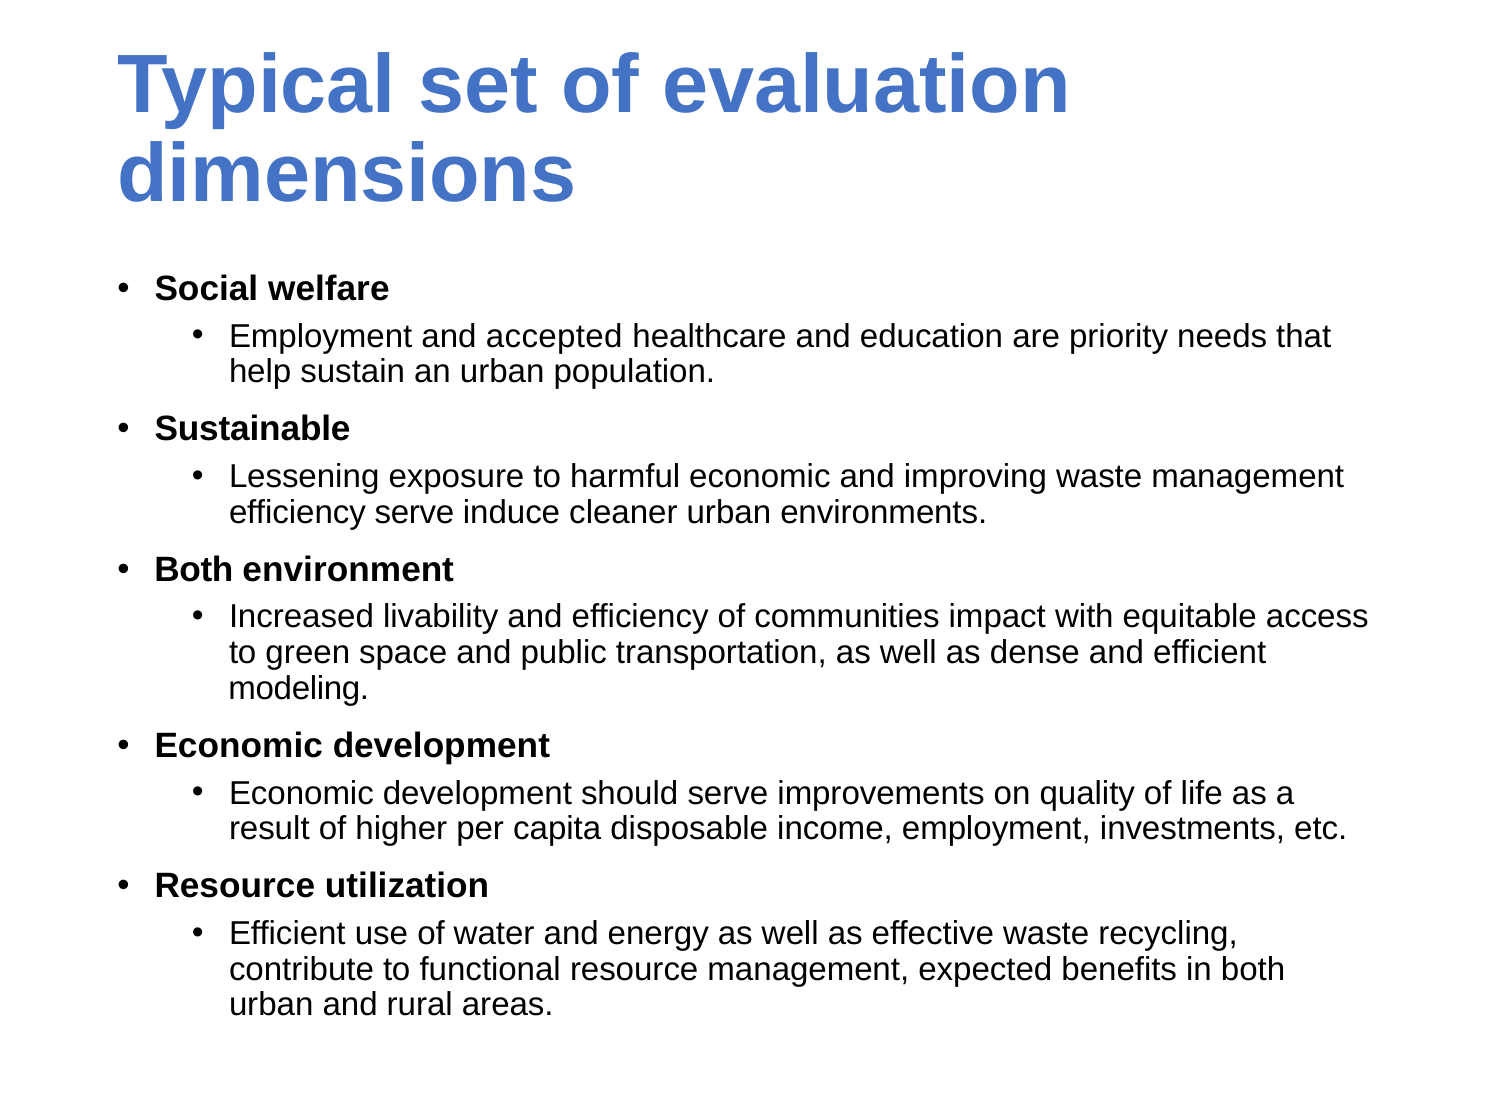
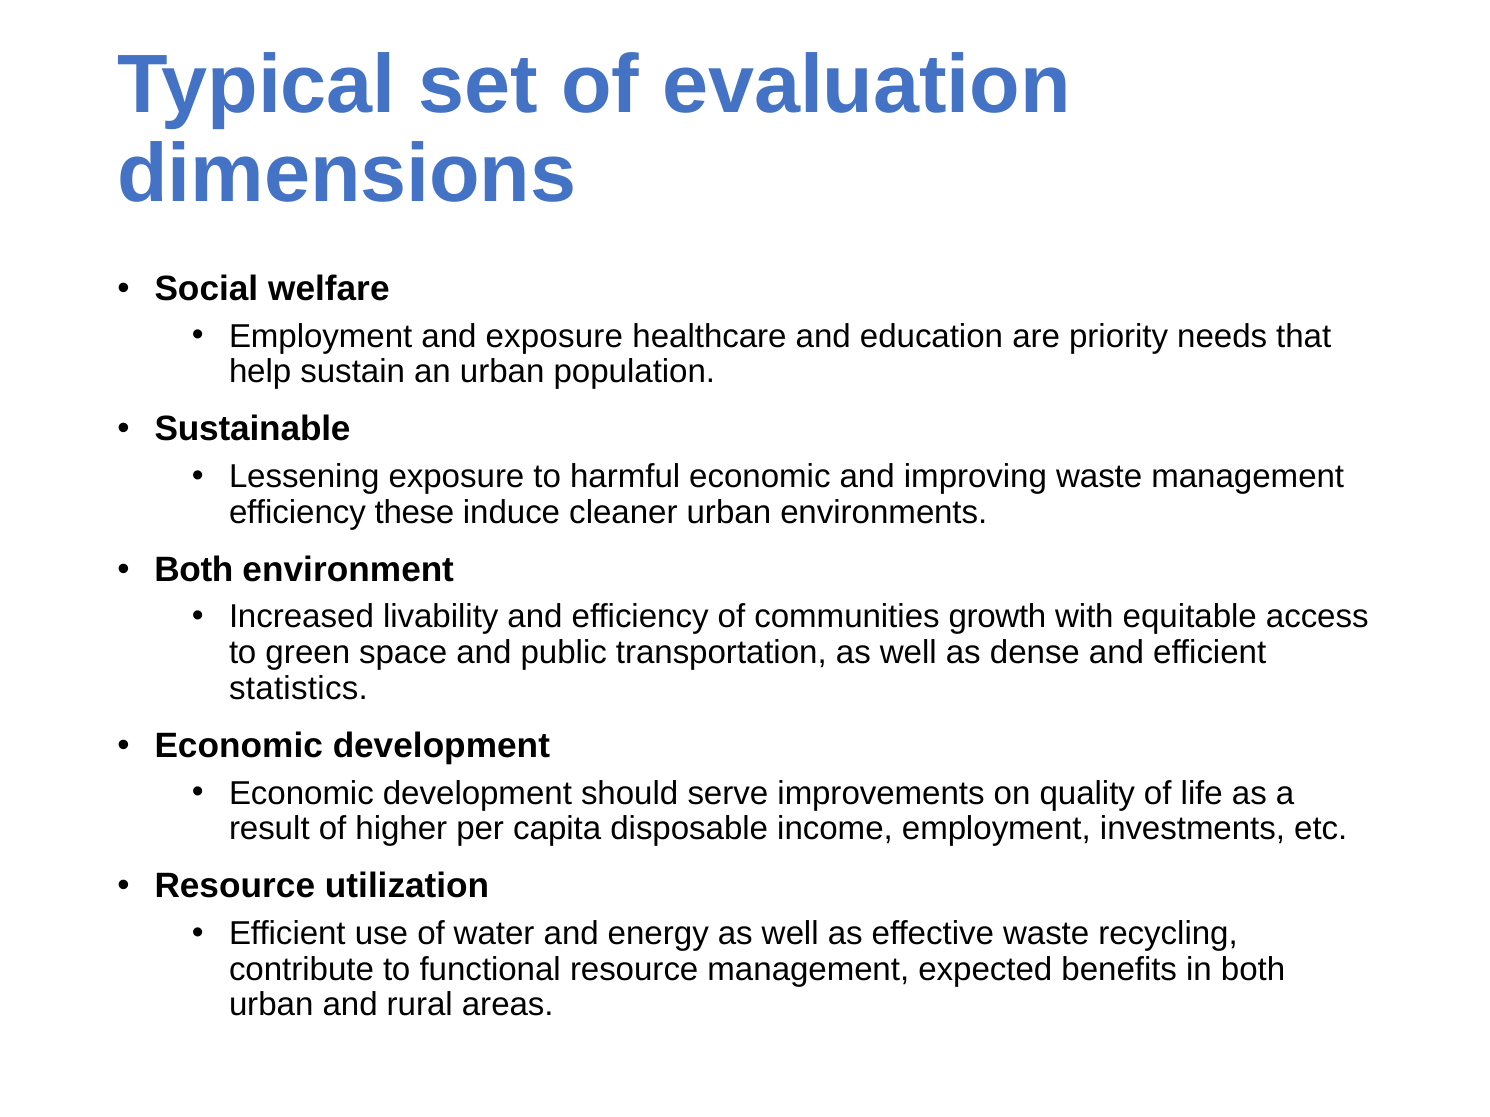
and accepted: accepted -> exposure
efficiency serve: serve -> these
impact: impact -> growth
modeling: modeling -> statistics
